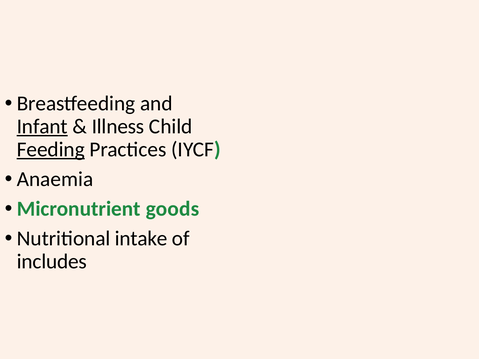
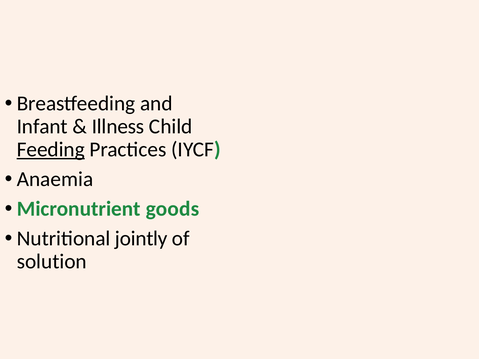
Infant underline: present -> none
intake: intake -> jointly
includes: includes -> solution
